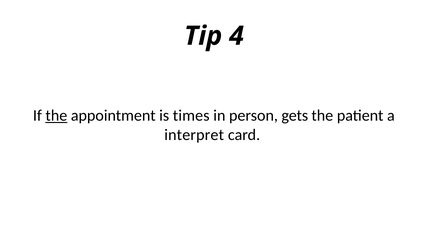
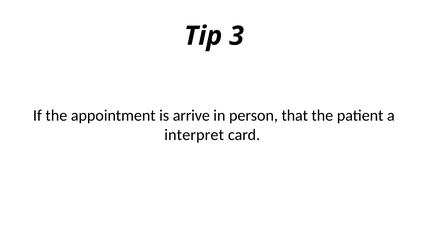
4: 4 -> 3
the at (56, 115) underline: present -> none
times: times -> arrive
gets: gets -> that
